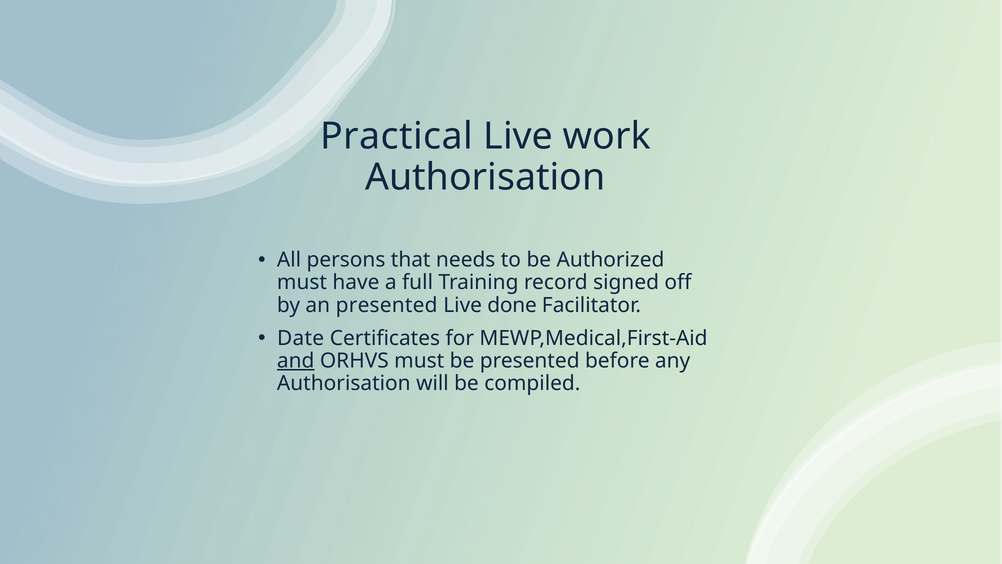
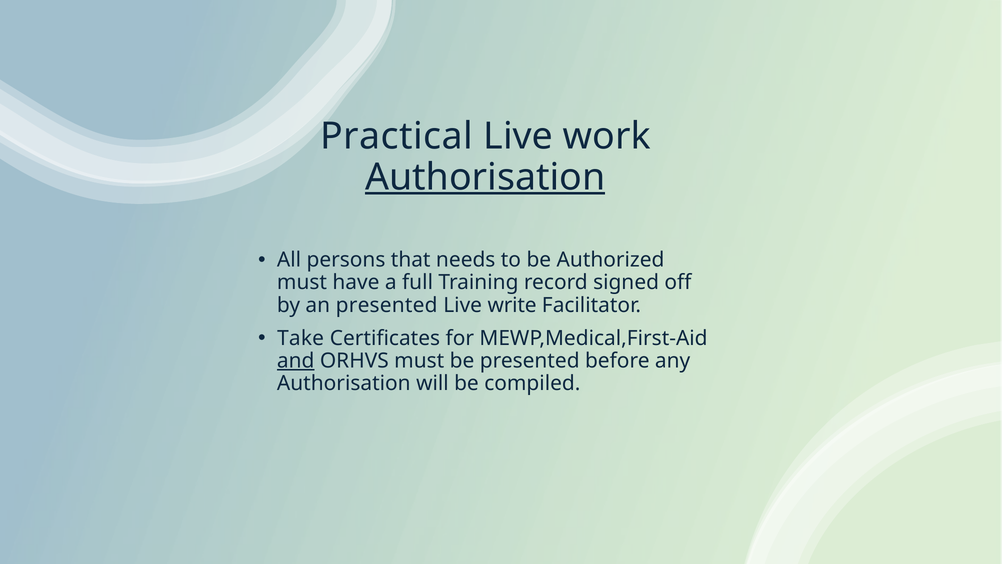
Authorisation at (485, 177) underline: none -> present
done: done -> write
Date: Date -> Take
